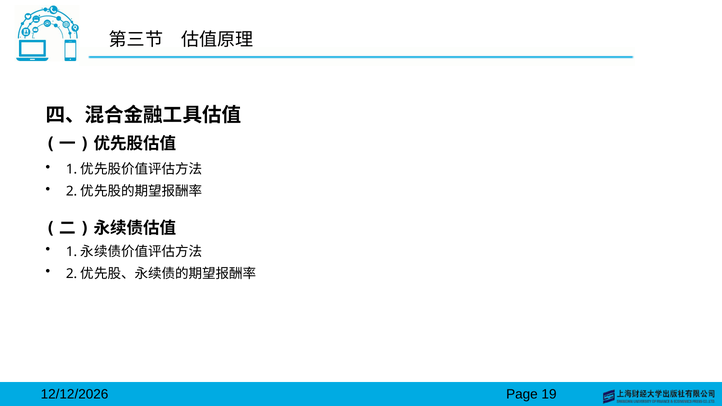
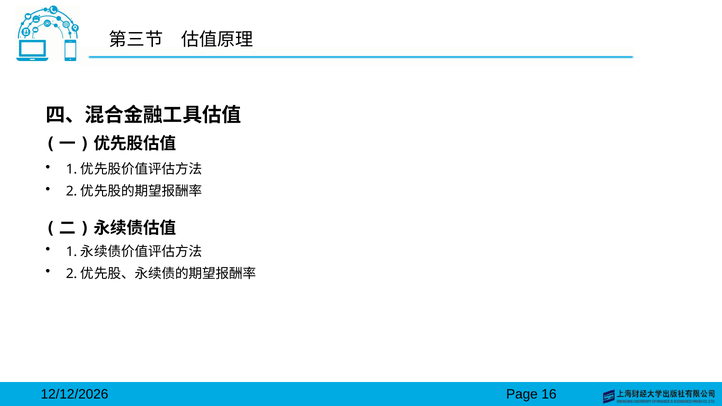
19: 19 -> 16
